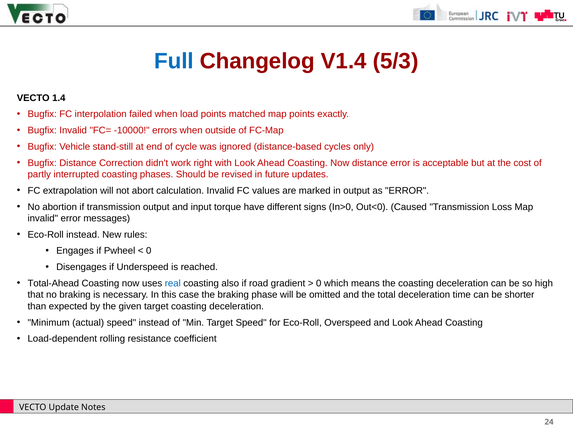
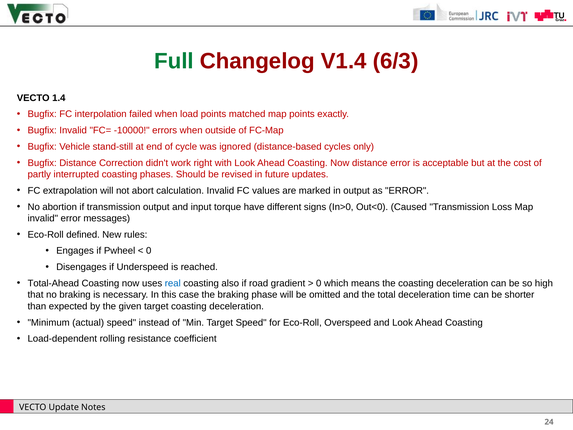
Full colour: blue -> green
5/3: 5/3 -> 6/3
Eco-Roll instead: instead -> defined
